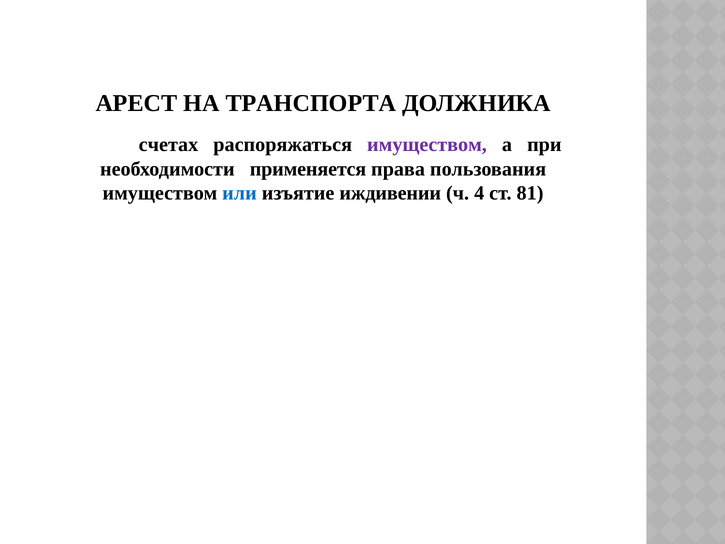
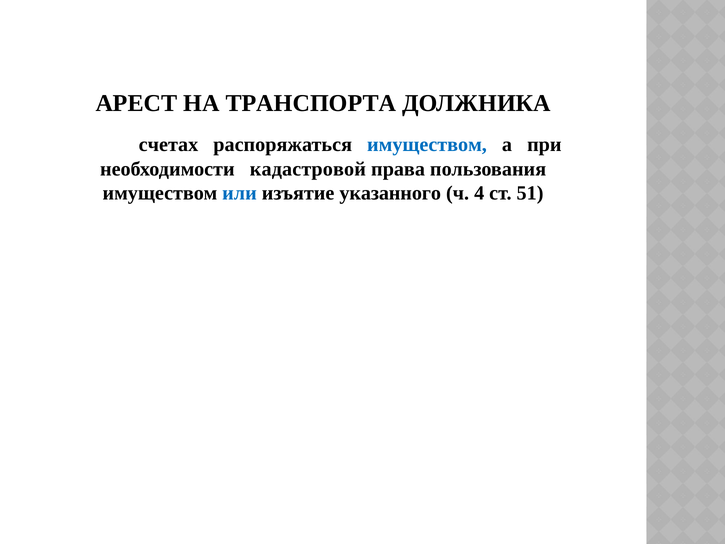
имуществом at (427, 145) colour: purple -> blue
применяется: применяется -> кадастровой
иждивении: иждивении -> указанного
81: 81 -> 51
